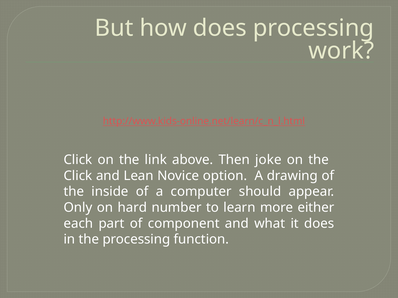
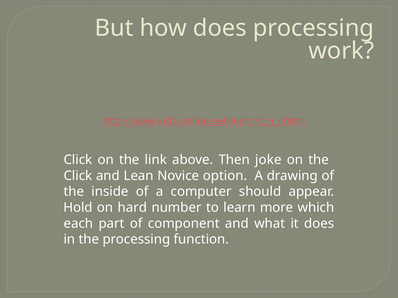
Only: Only -> Hold
either: either -> which
